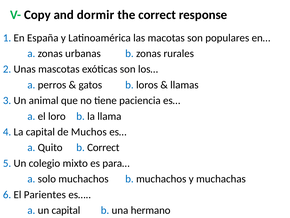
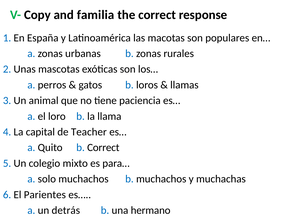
dormir: dormir -> familia
Muchos: Muchos -> Teacher
un capital: capital -> detrás
